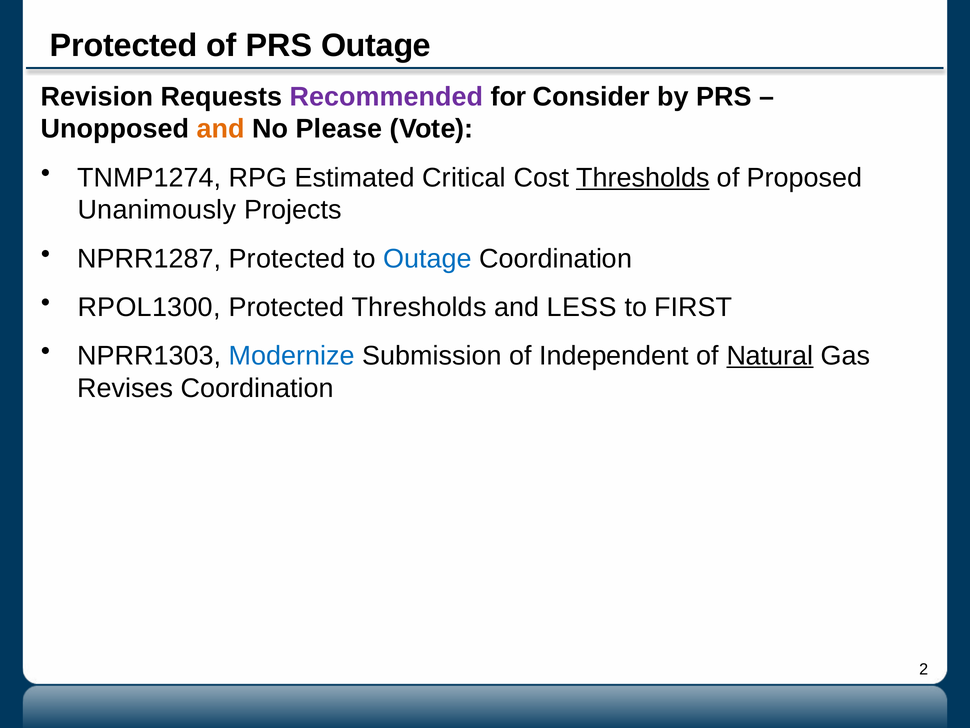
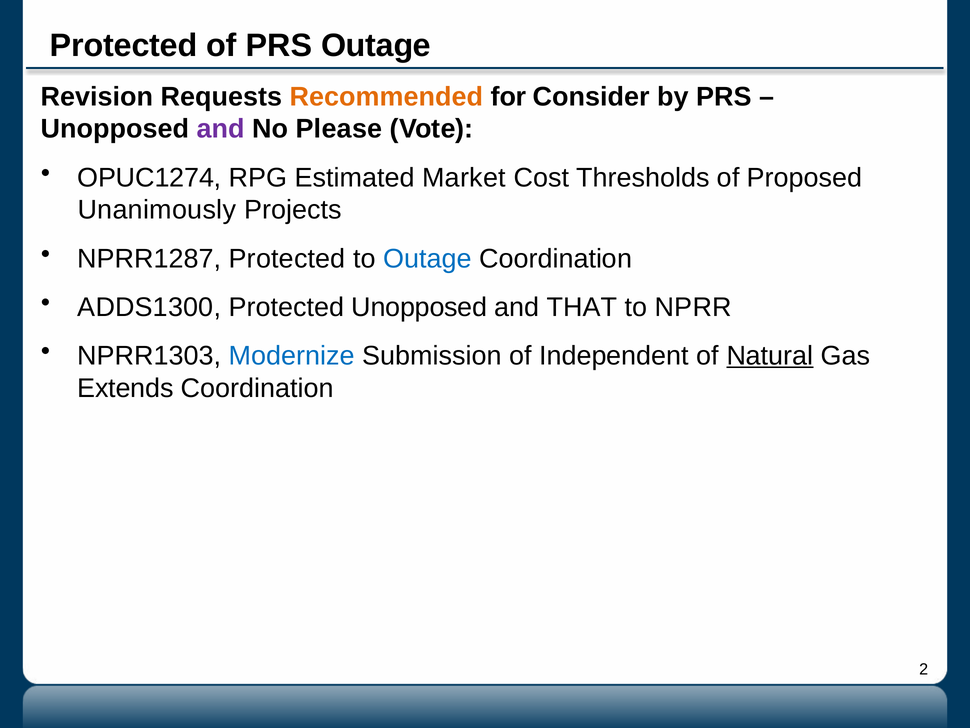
Recommended colour: purple -> orange
and at (221, 129) colour: orange -> purple
TNMP1274: TNMP1274 -> OPUC1274
Critical: Critical -> Market
Thresholds at (643, 178) underline: present -> none
RPOL1300: RPOL1300 -> ADDS1300
Protected Thresholds: Thresholds -> Unopposed
LESS: LESS -> THAT
FIRST: FIRST -> NPRR
Revises: Revises -> Extends
